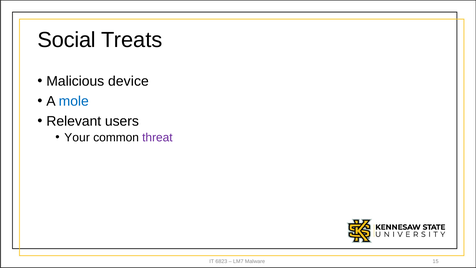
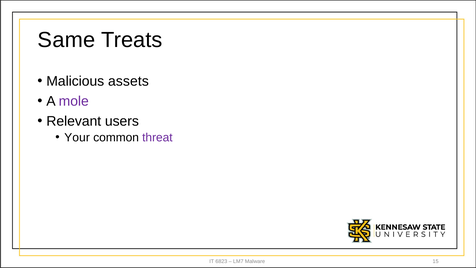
Social: Social -> Same
device: device -> assets
mole colour: blue -> purple
